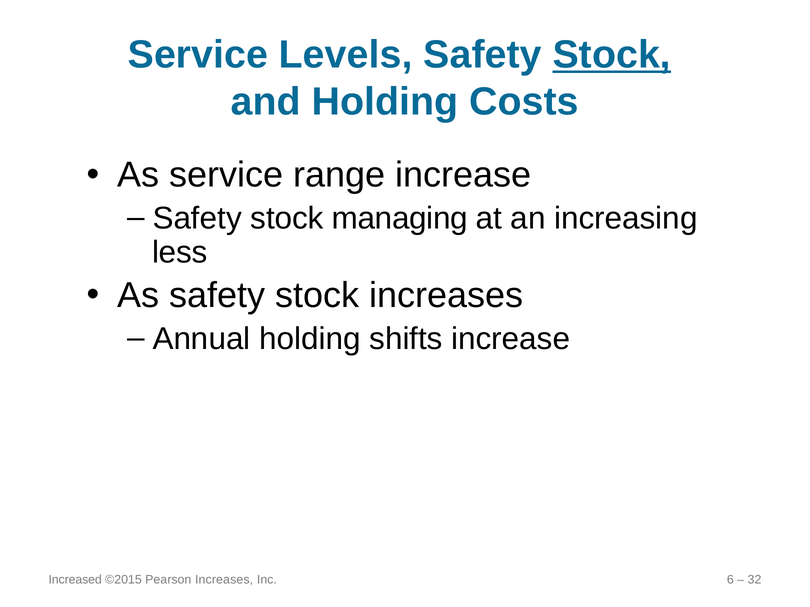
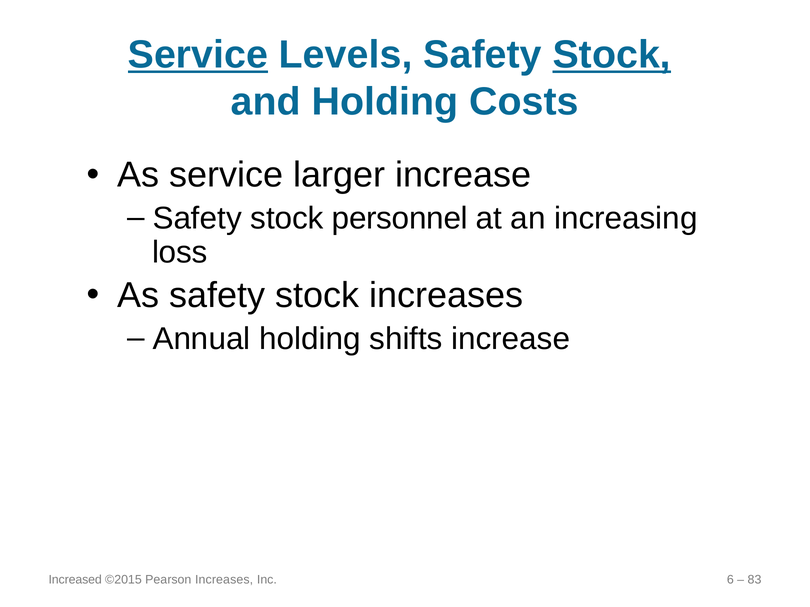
Service at (198, 55) underline: none -> present
range: range -> larger
managing: managing -> personnel
less: less -> loss
32: 32 -> 83
